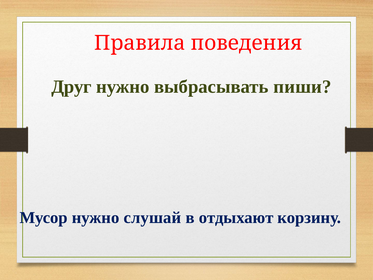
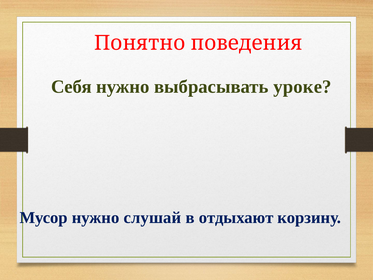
Правила: Правила -> Понятно
Друг: Друг -> Себя
пиши: пиши -> уроке
